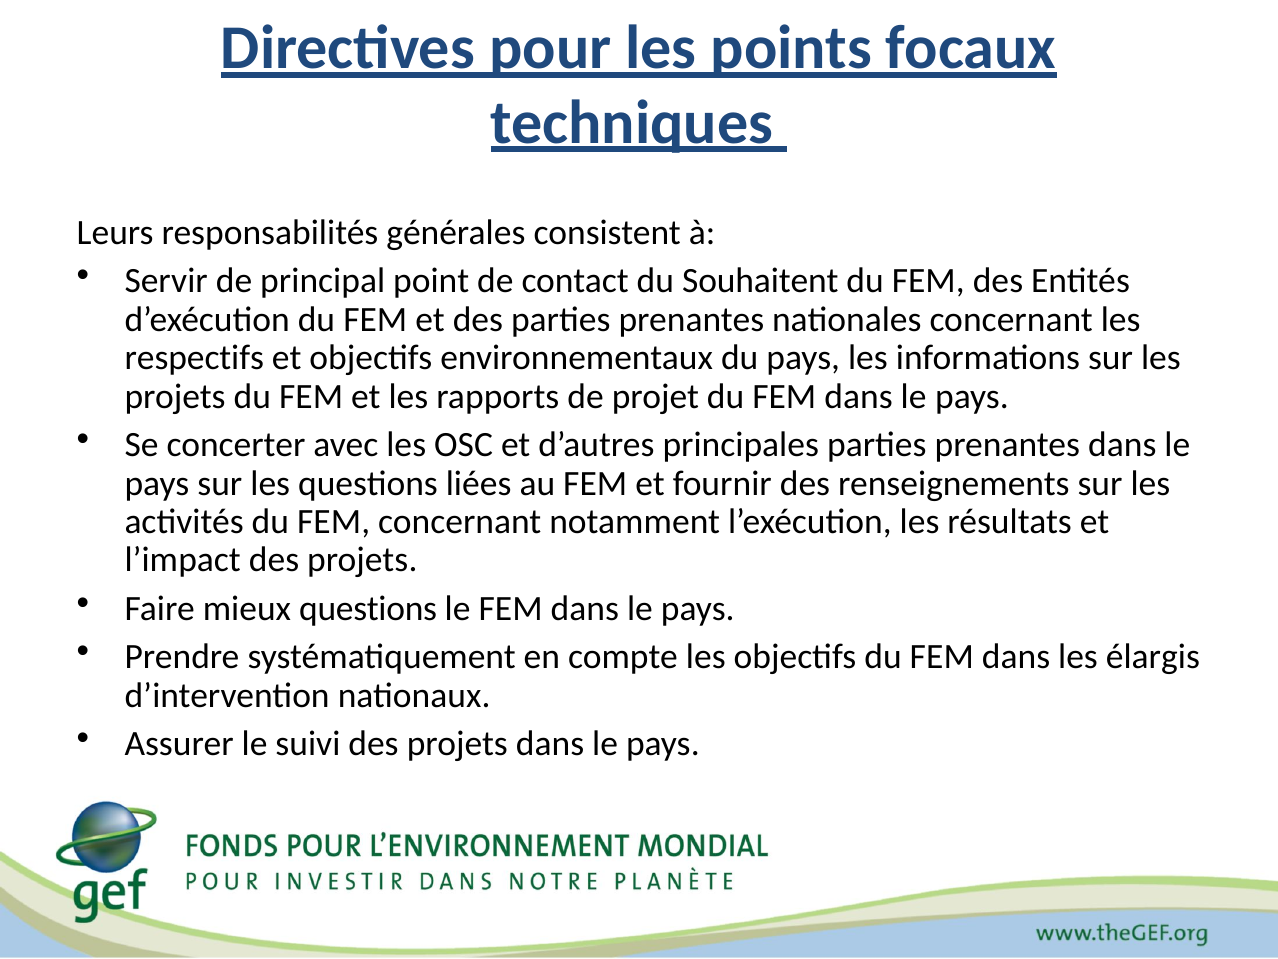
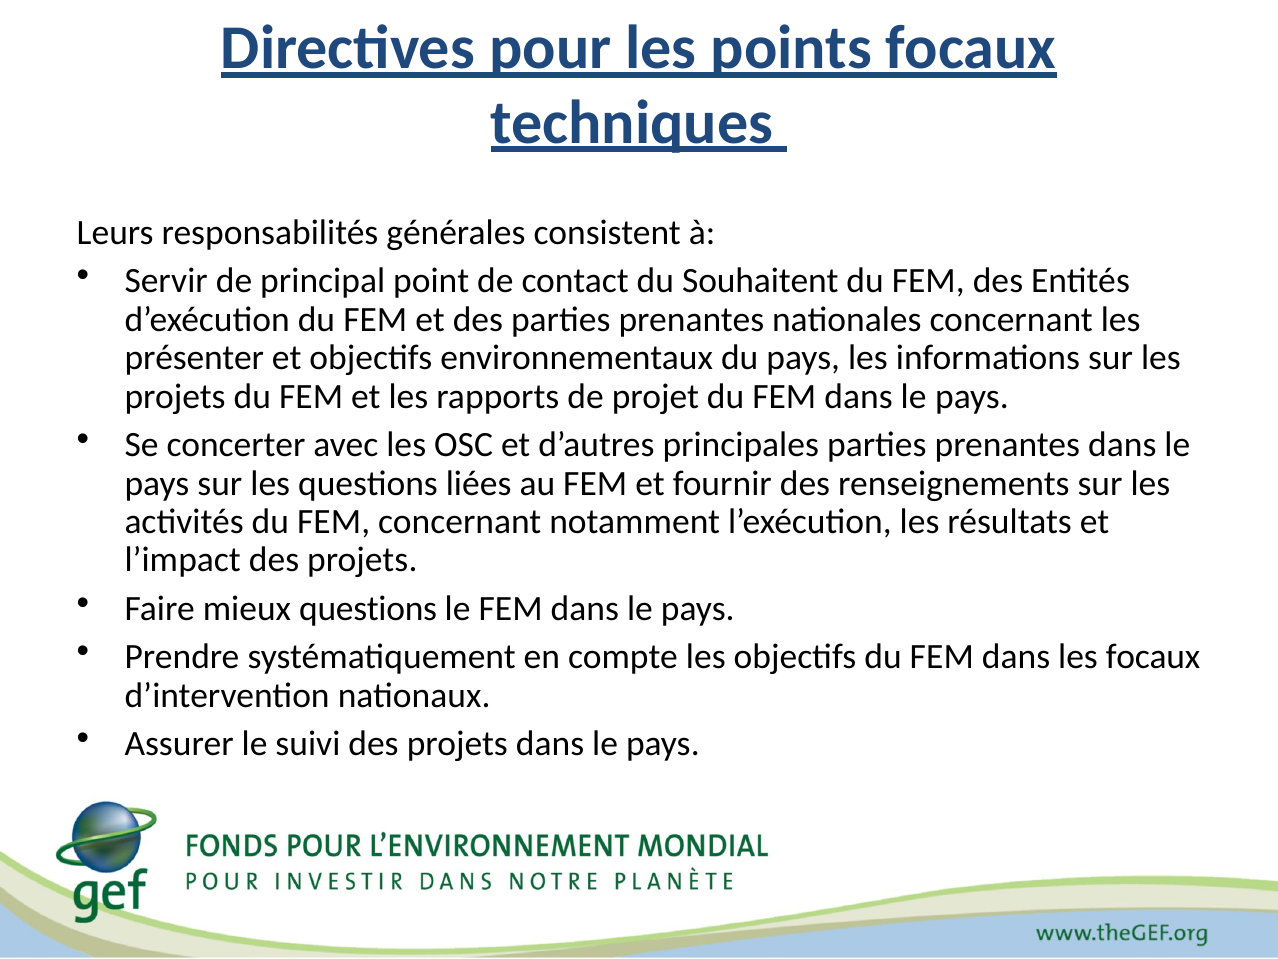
respectifs: respectifs -> présenter
les élargis: élargis -> focaux
